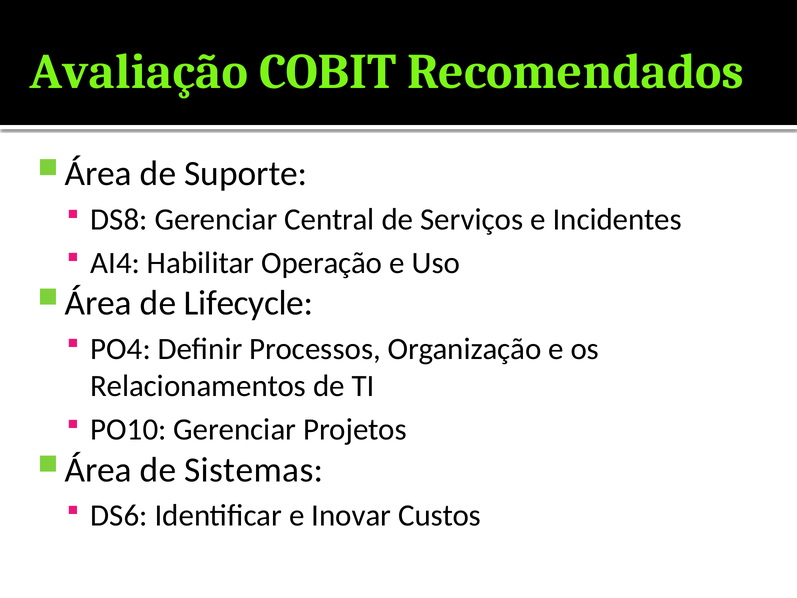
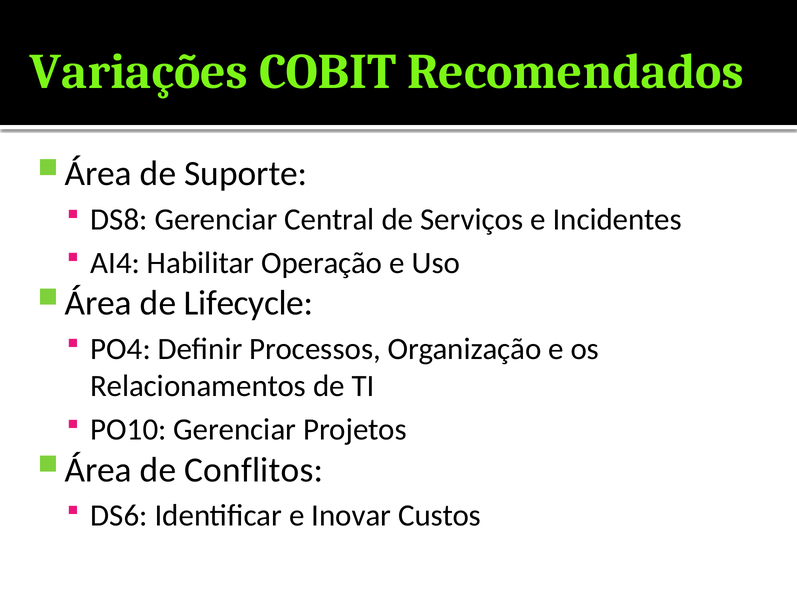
Avaliação: Avaliação -> Variações
Sistemas: Sistemas -> Conflitos
